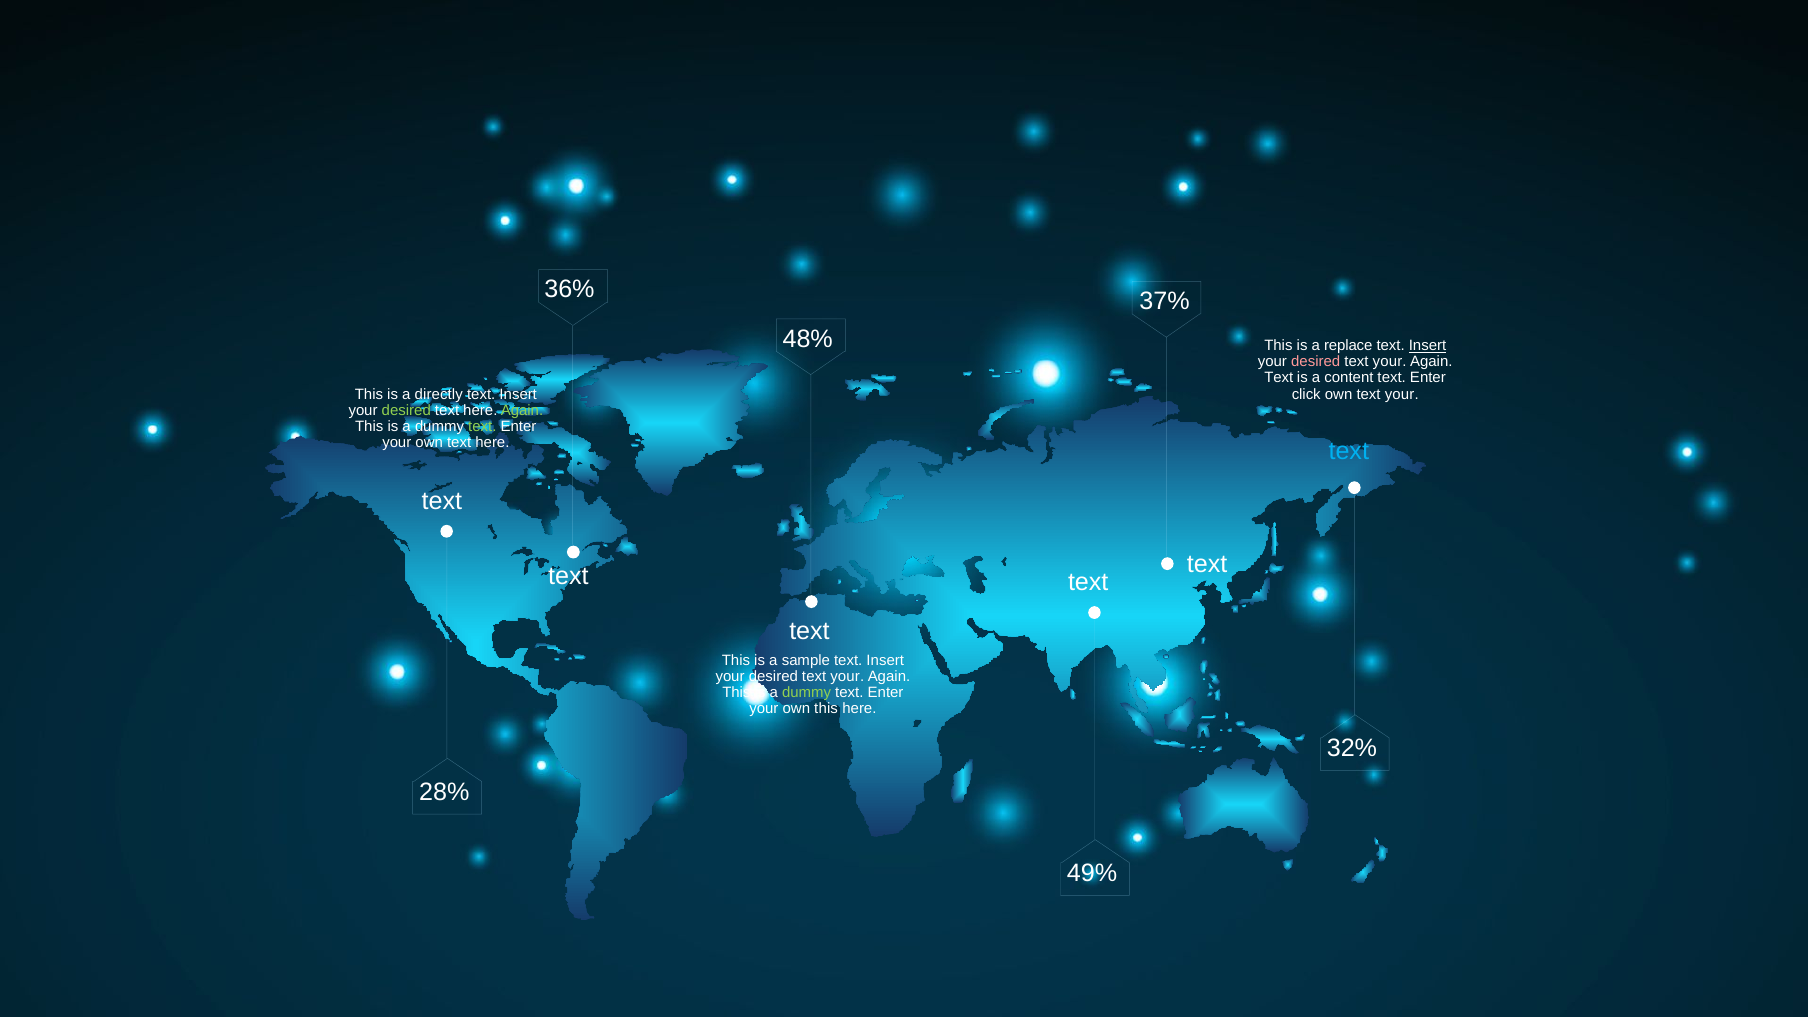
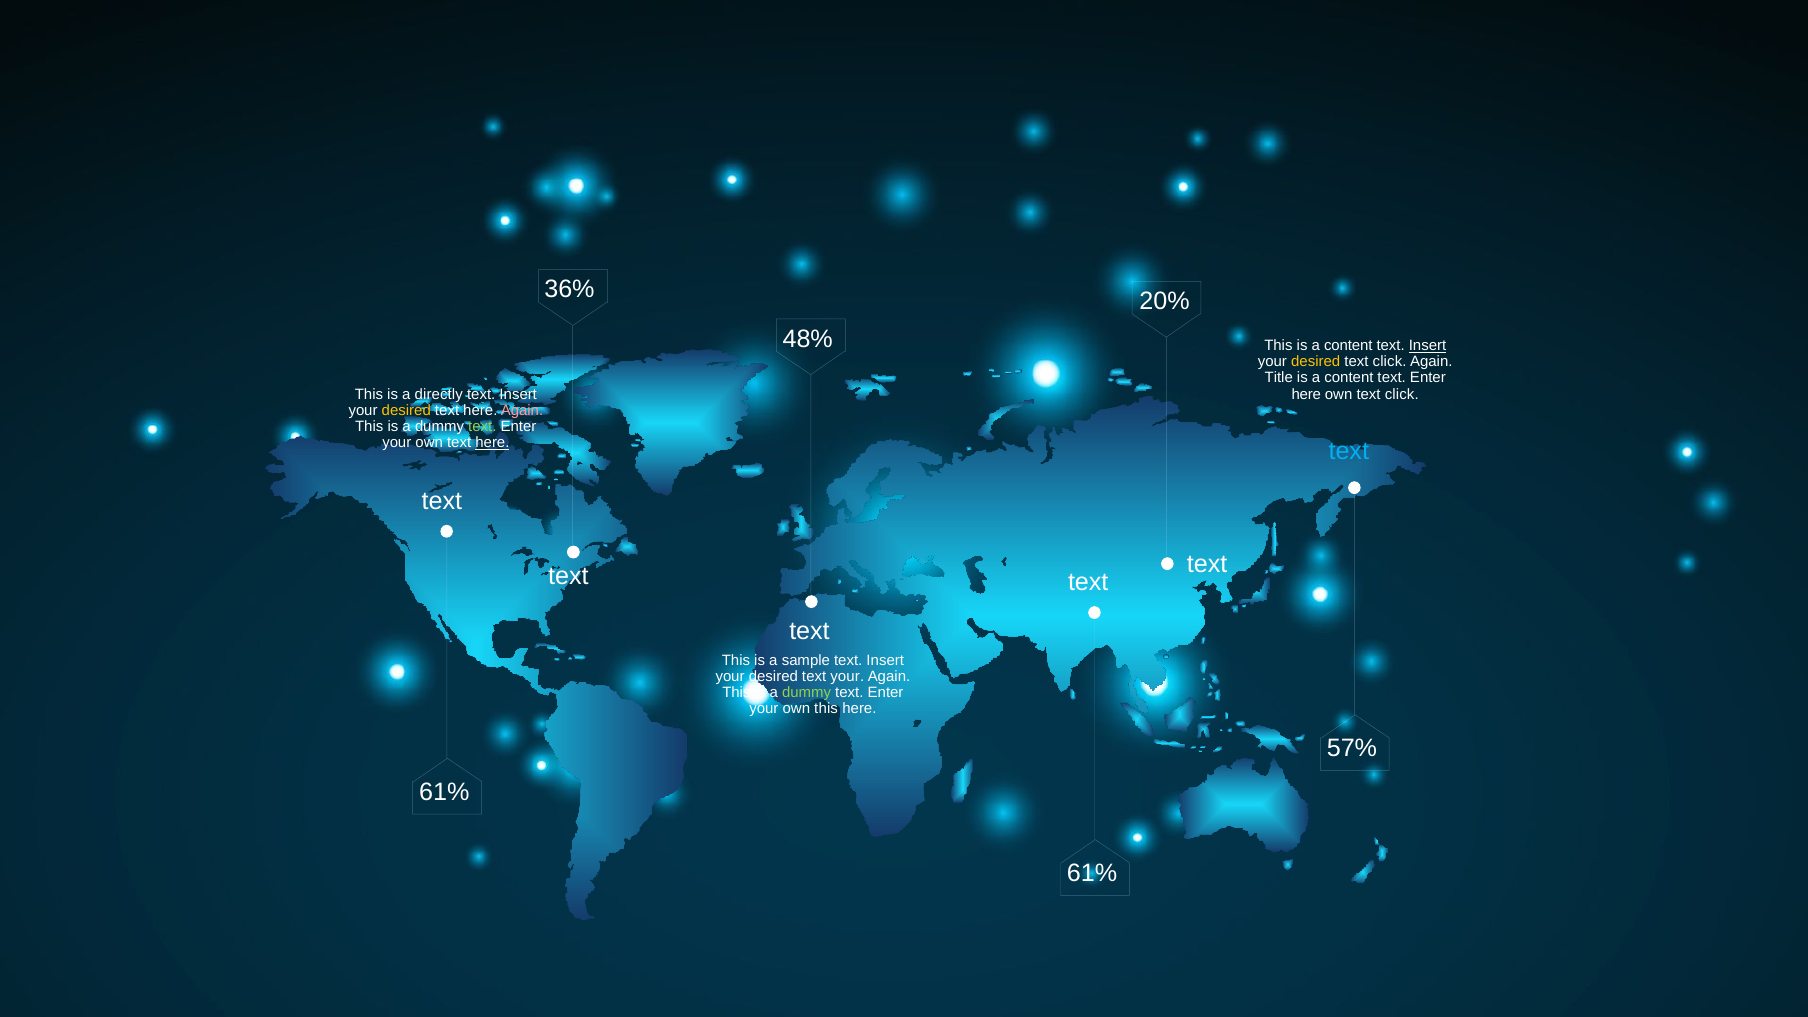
37%: 37% -> 20%
This is a replace: replace -> content
desired at (1316, 362) colour: pink -> yellow
your at (1390, 362): your -> click
Text at (1279, 378): Text -> Title
click at (1306, 394): click -> here
own text your: your -> click
desired at (406, 410) colour: light green -> yellow
Again at (522, 410) colour: light green -> pink
here at (492, 443) underline: none -> present
32%: 32% -> 57%
28% at (444, 792): 28% -> 61%
49% at (1092, 873): 49% -> 61%
